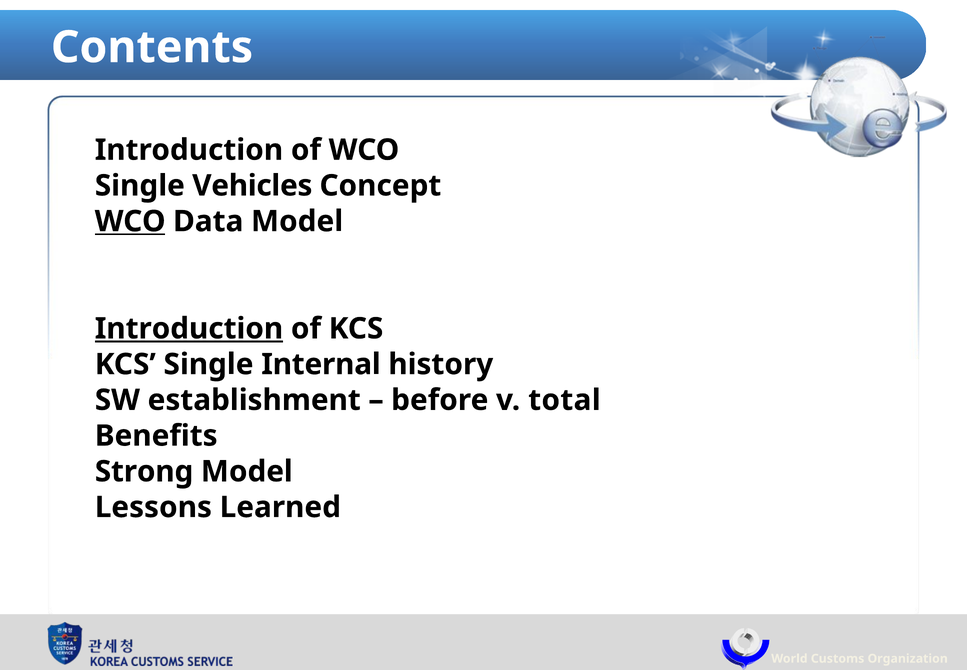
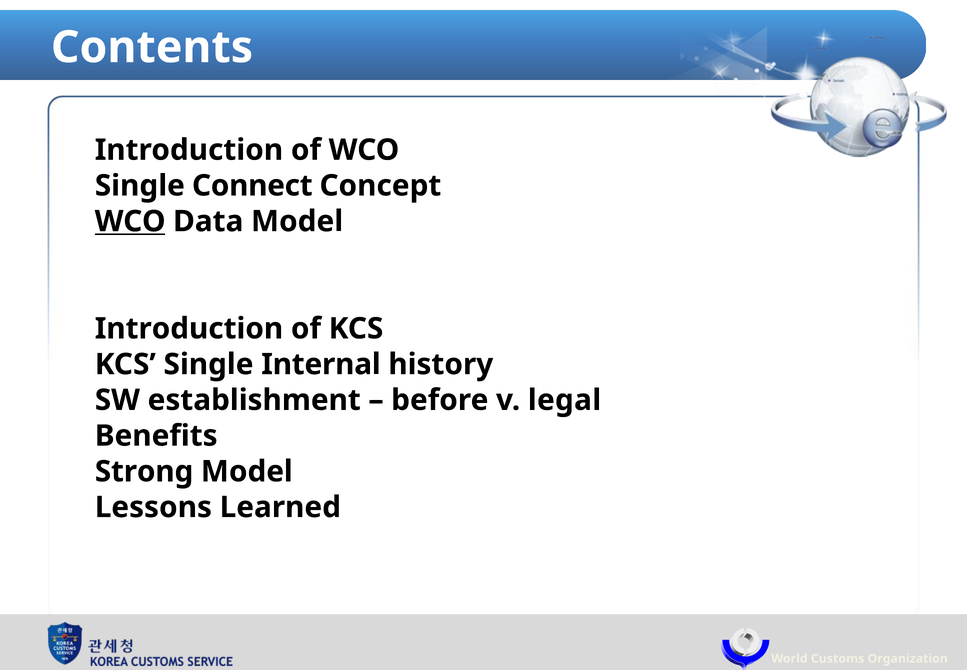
Vehicles: Vehicles -> Connect
Introduction at (189, 328) underline: present -> none
total: total -> legal
